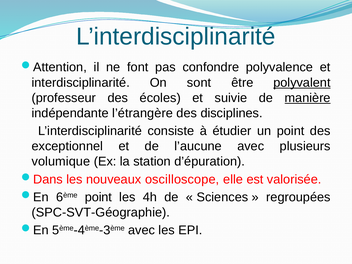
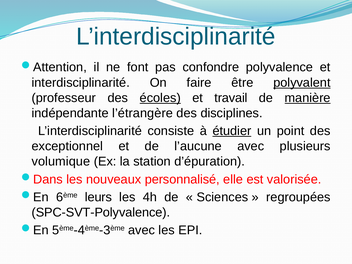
sont: sont -> faire
écoles underline: none -> present
suivie: suivie -> travail
étudier underline: none -> present
oscilloscope: oscilloscope -> personnalisé
6ème point: point -> leurs
SPC-SVT-Géographie: SPC-SVT-Géographie -> SPC-SVT-Polyvalence
